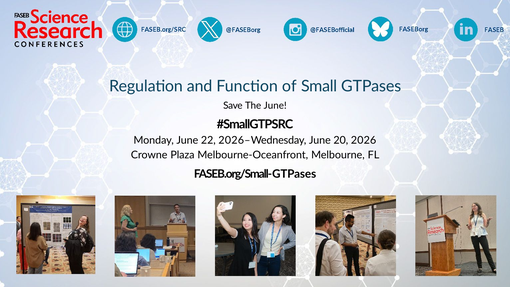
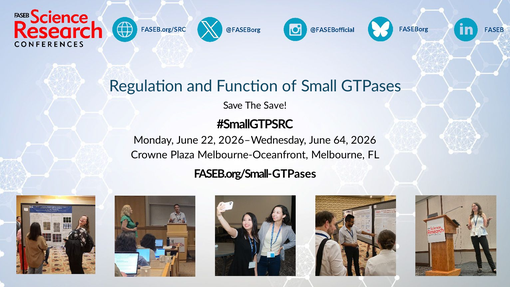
The June: June -> Save
20: 20 -> 64
